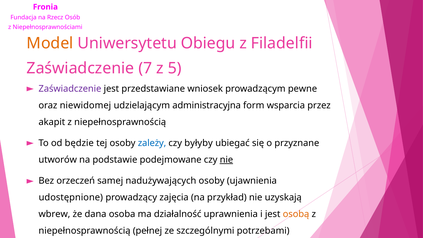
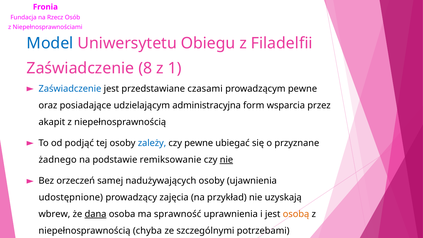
Model colour: orange -> blue
7: 7 -> 8
5: 5 -> 1
Zaświadczenie at (70, 89) colour: purple -> blue
wniosek: wniosek -> czasami
niewidomej: niewidomej -> posiadające
będzie: będzie -> podjąć
czy byłyby: byłyby -> pewne
utworów: utworów -> żadnego
podejmowane: podejmowane -> remiksowanie
dana underline: none -> present
działalność: działalność -> sprawność
pełnej: pełnej -> chyba
